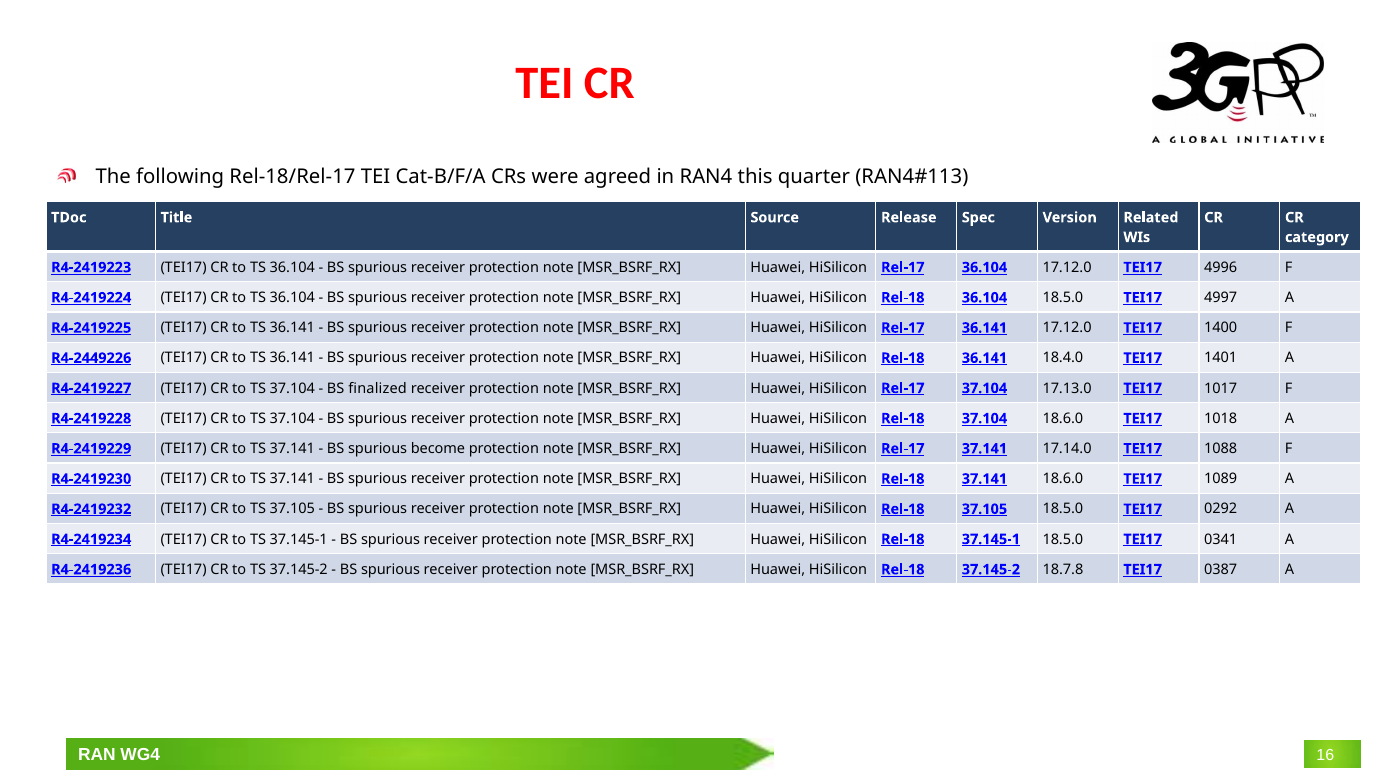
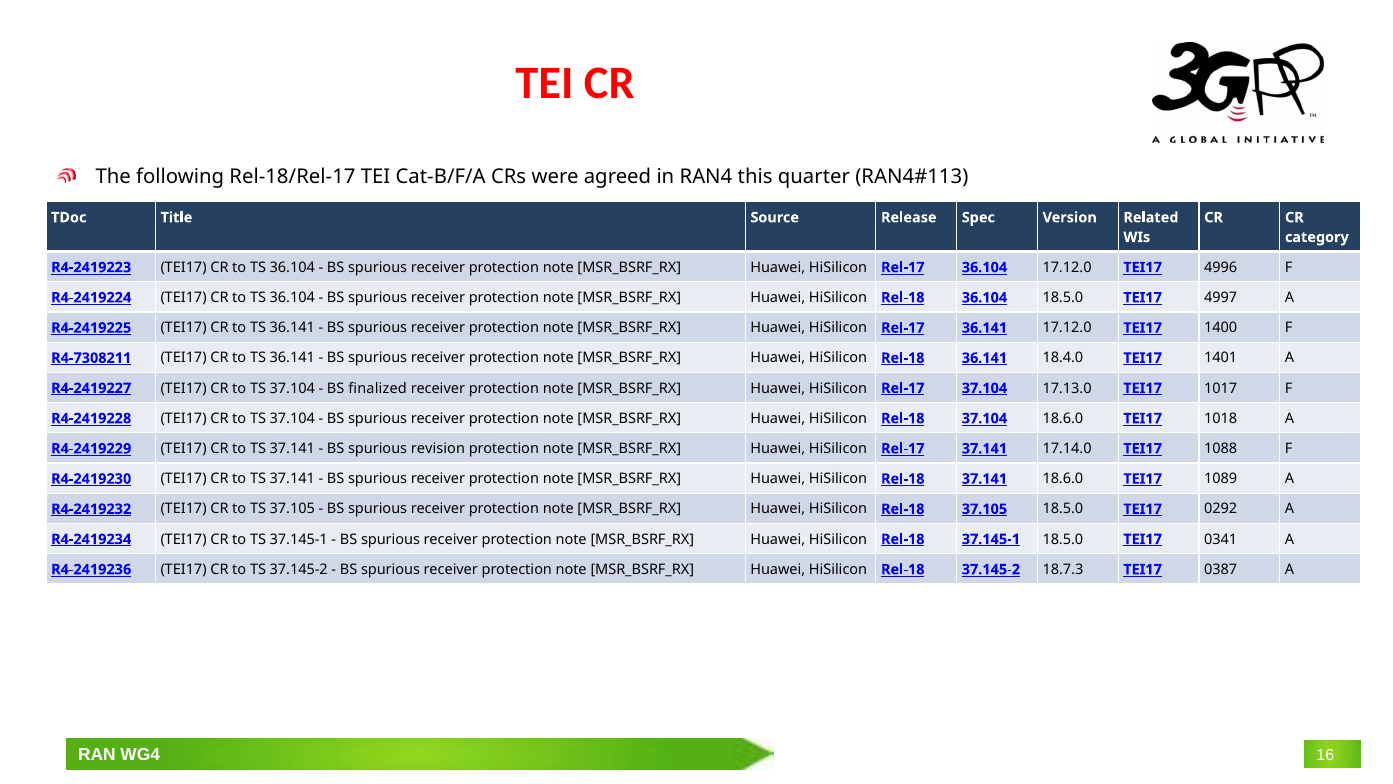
R4-2449226: R4-2449226 -> R4-7308211
become: become -> revision
18.7.8: 18.7.8 -> 18.7.3
